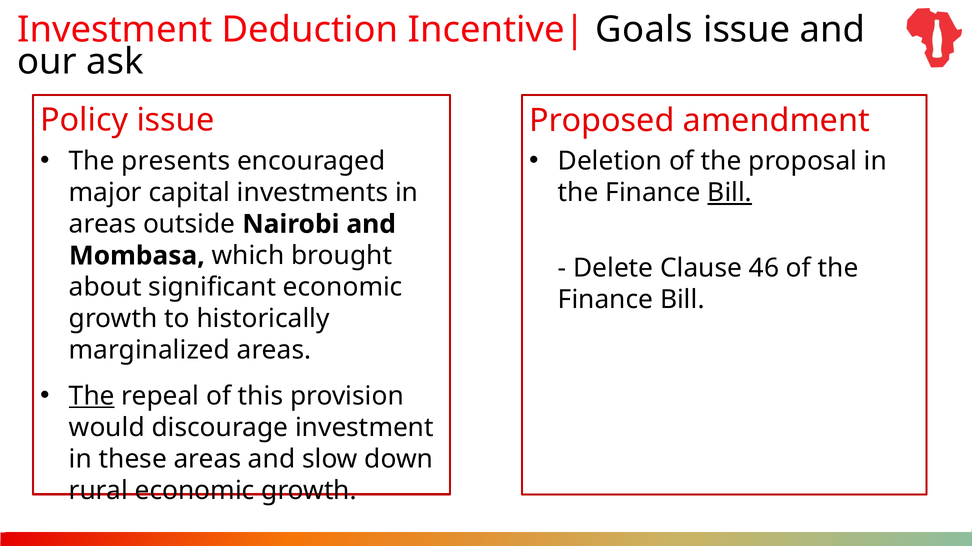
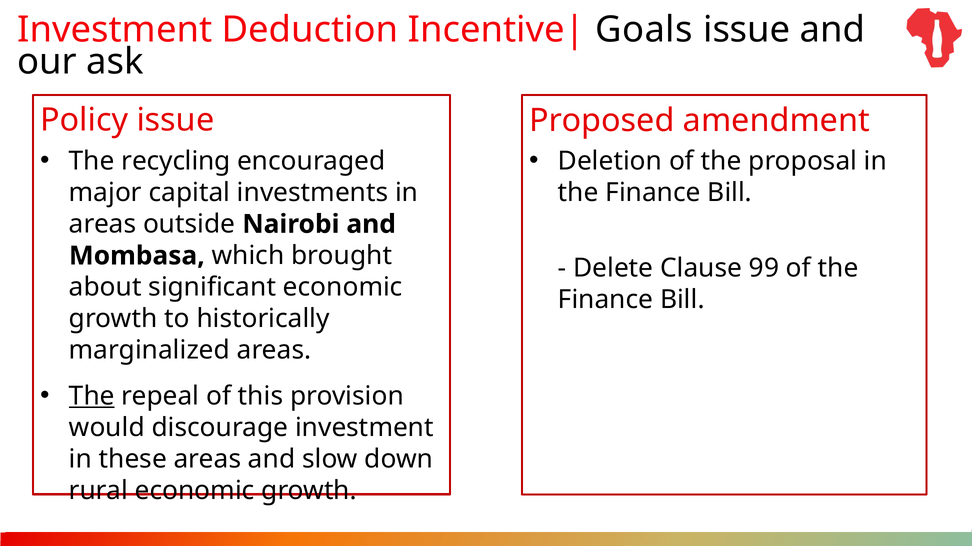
presents: presents -> recycling
Bill at (730, 193) underline: present -> none
46: 46 -> 99
